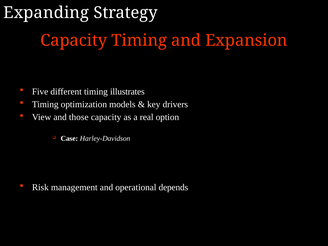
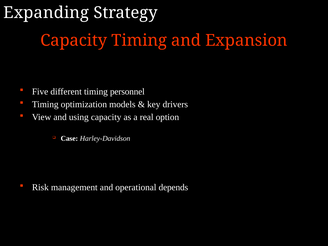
illustrates: illustrates -> personnel
those: those -> using
